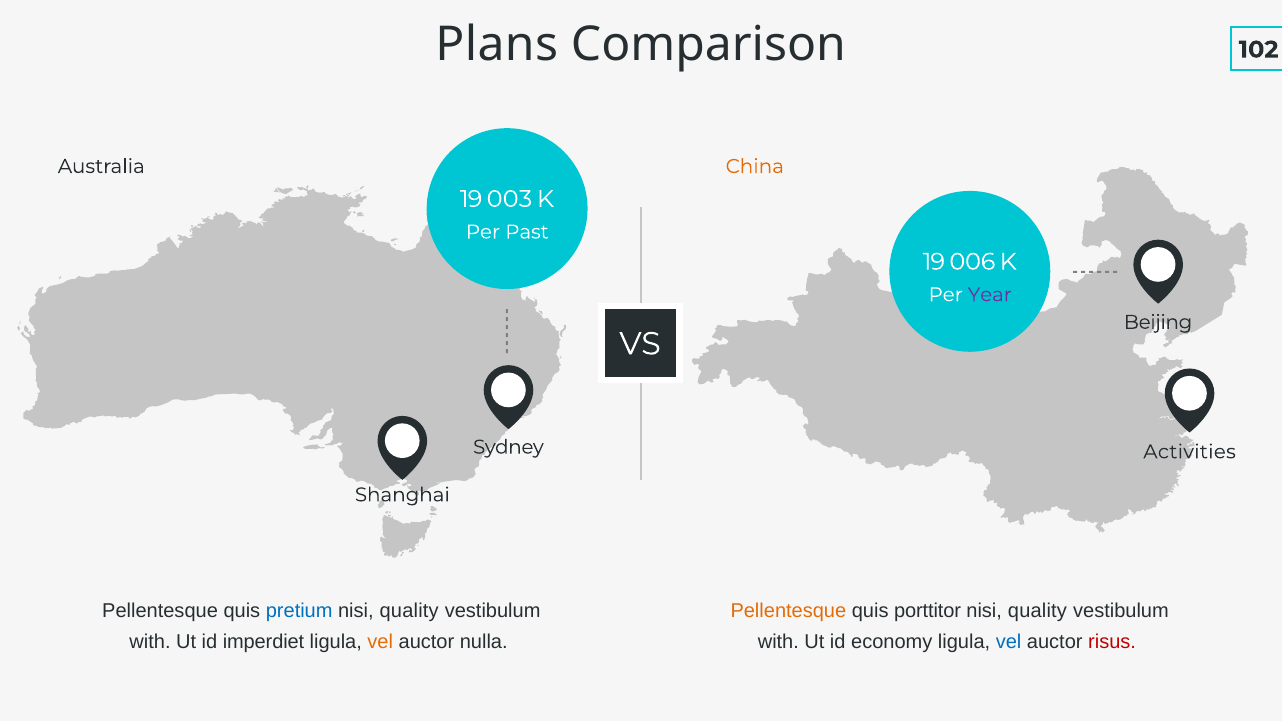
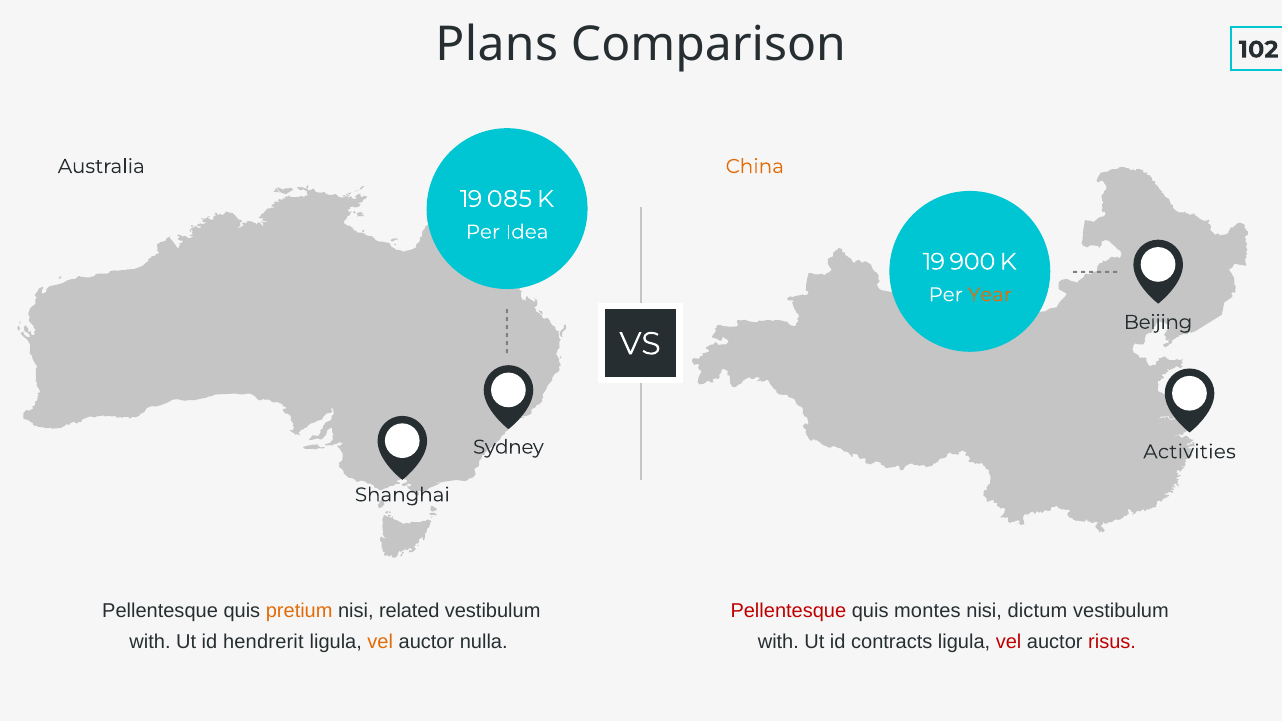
003: 003 -> 085
Past: Past -> Idea
006: 006 -> 900
Year colour: purple -> orange
pretium colour: blue -> orange
quality at (409, 611): quality -> related
Pellentesque at (788, 611) colour: orange -> red
porttitor: porttitor -> montes
quality at (1037, 611): quality -> dictum
imperdiet: imperdiet -> hendrerit
economy: economy -> contracts
vel at (1009, 642) colour: blue -> red
